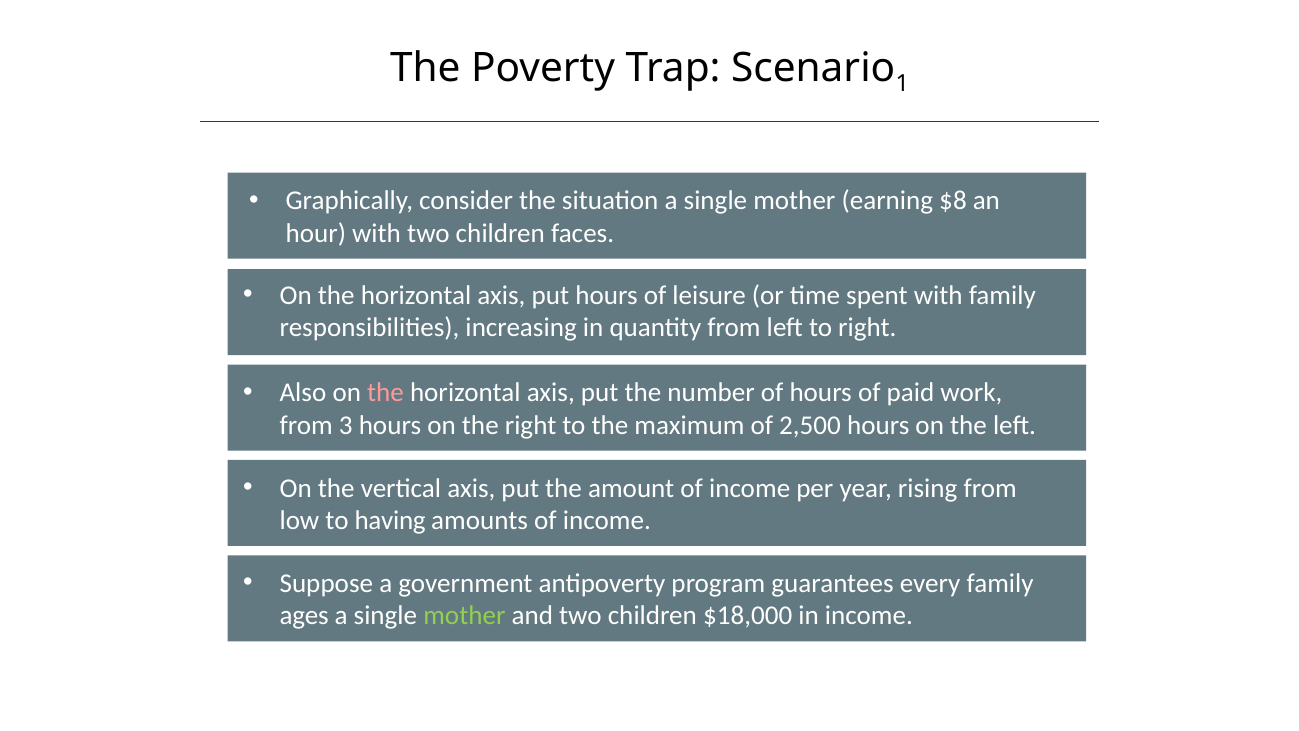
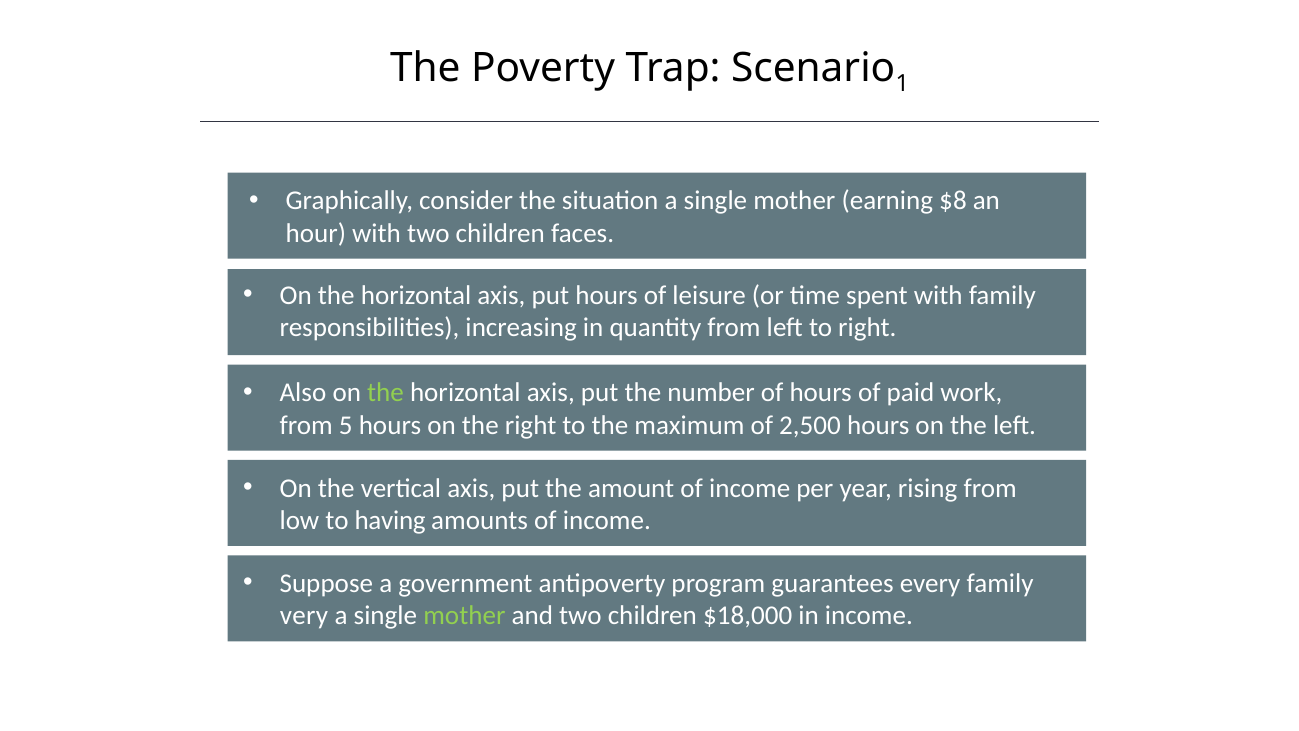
the at (385, 393) colour: pink -> light green
3: 3 -> 5
ages: ages -> very
